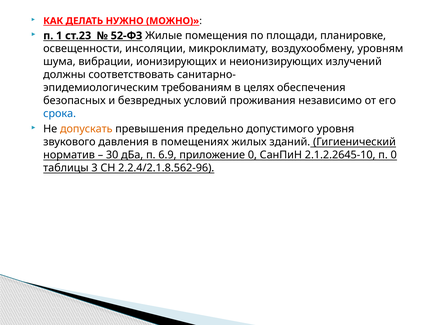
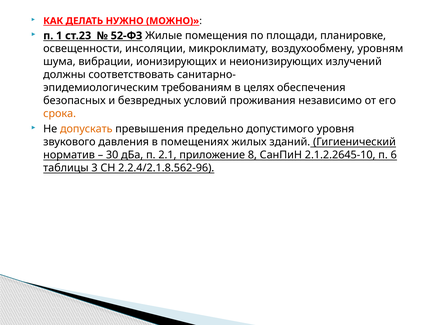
срока colour: blue -> orange
6.9: 6.9 -> 2.1
приложение 0: 0 -> 8
п 0: 0 -> 6
